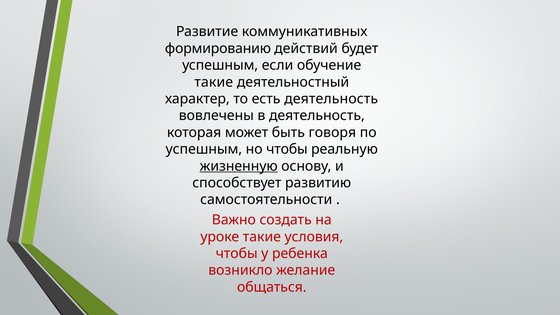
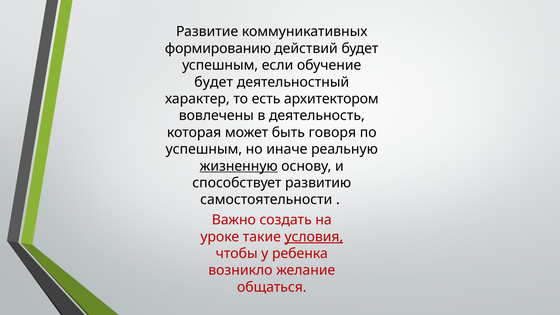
такие at (214, 82): такие -> будет
есть деятельность: деятельность -> архитектором
но чтобы: чтобы -> иначе
условия underline: none -> present
